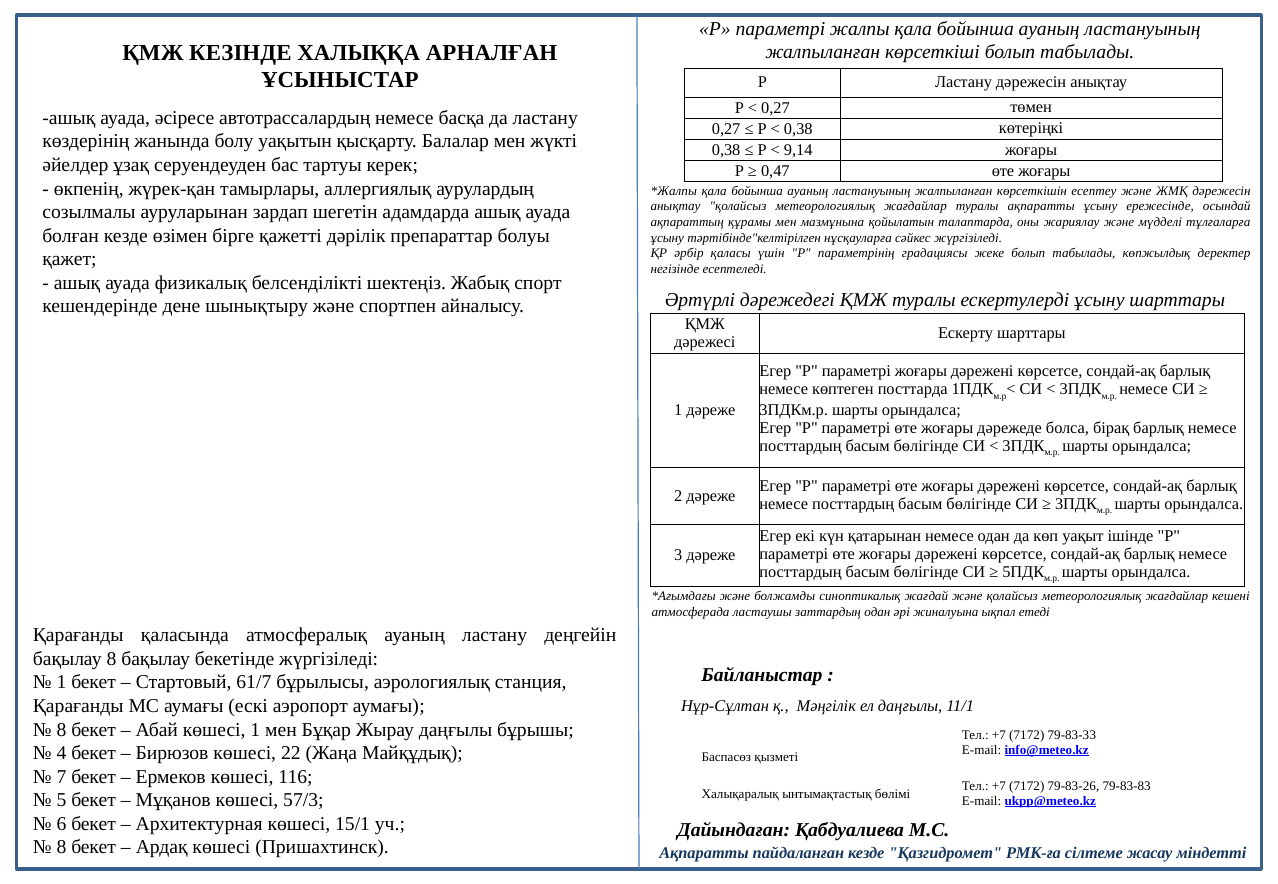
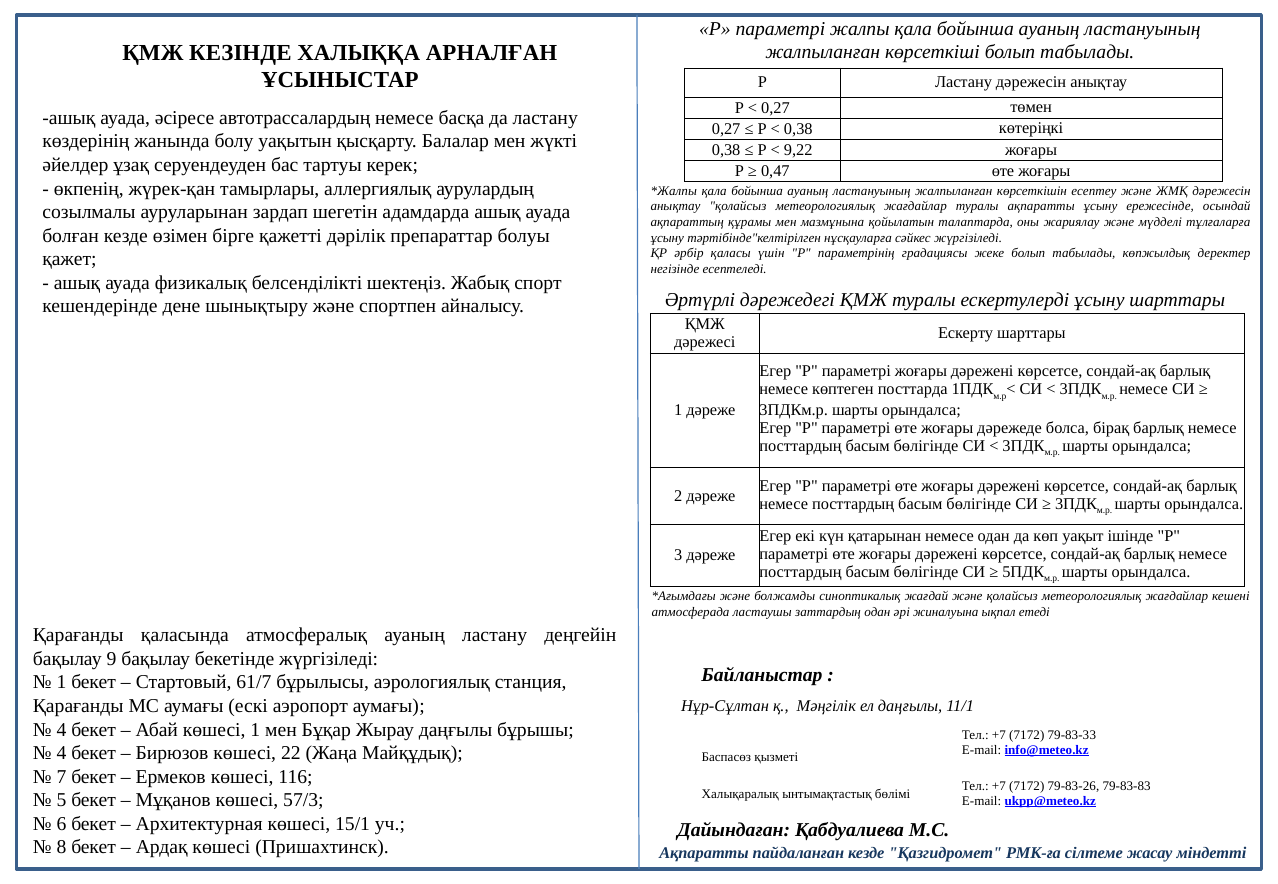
9,14: 9,14 -> 9,22
бақылау 8: 8 -> 9
8 at (61, 730): 8 -> 4
